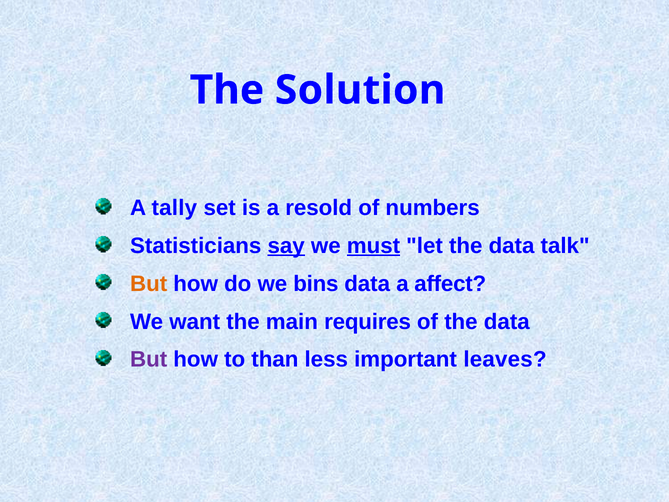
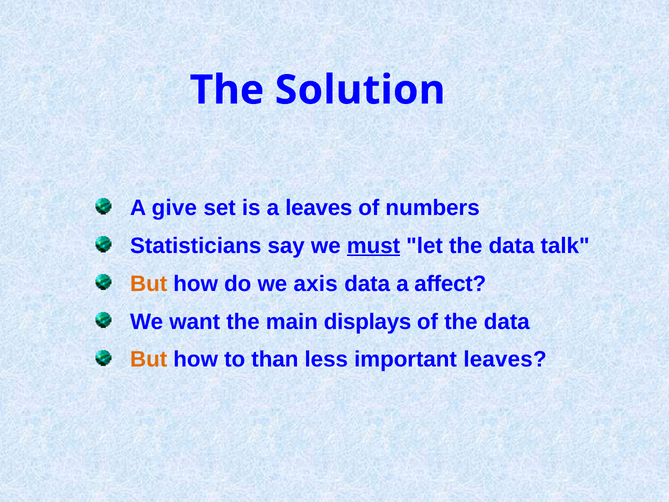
tally: tally -> give
a resold: resold -> leaves
say underline: present -> none
bins: bins -> axis
requires: requires -> displays
But at (149, 359) colour: purple -> orange
